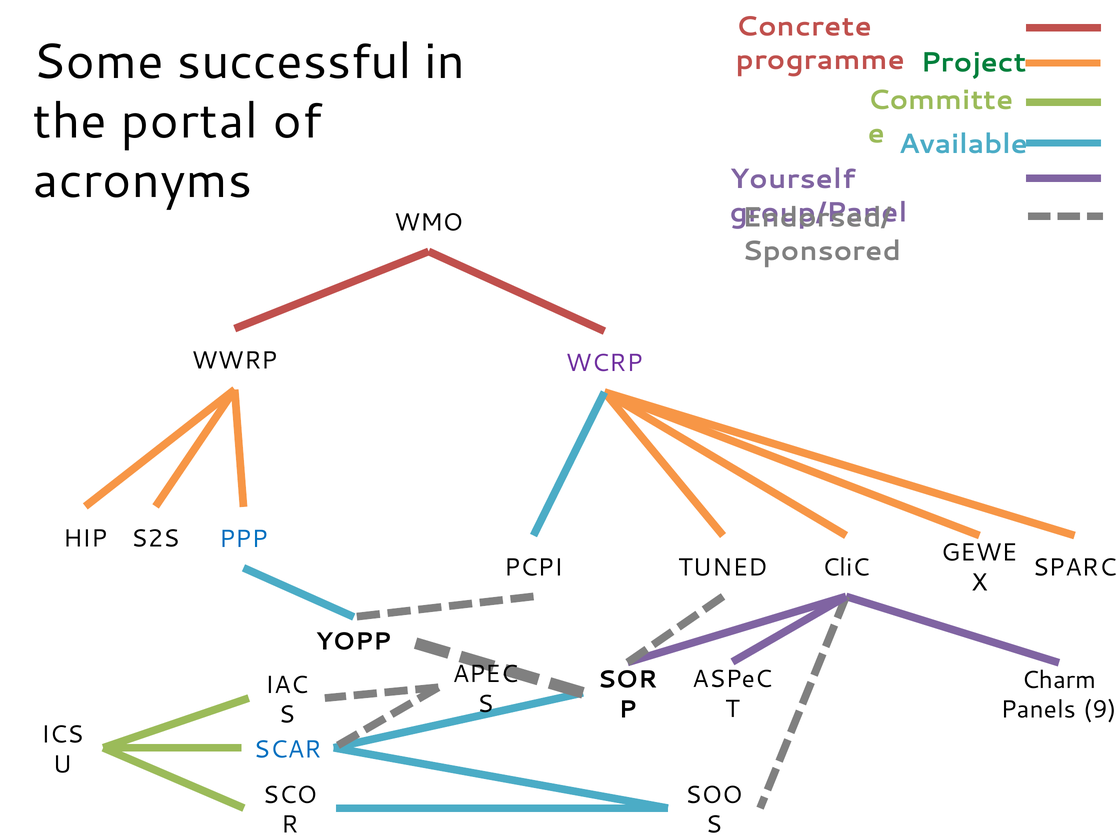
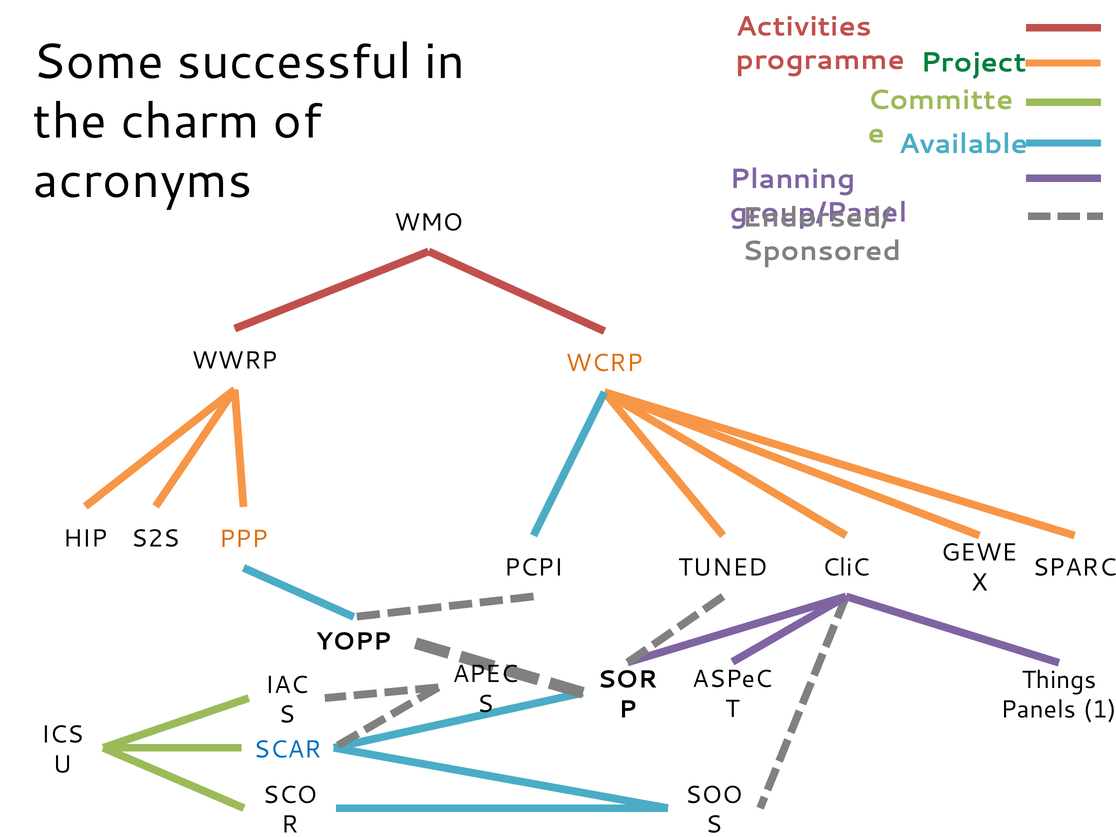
Concrete: Concrete -> Activities
portal: portal -> charm
Yourself: Yourself -> Planning
WCRP colour: purple -> orange
PPP colour: blue -> orange
Charm: Charm -> Things
9: 9 -> 1
